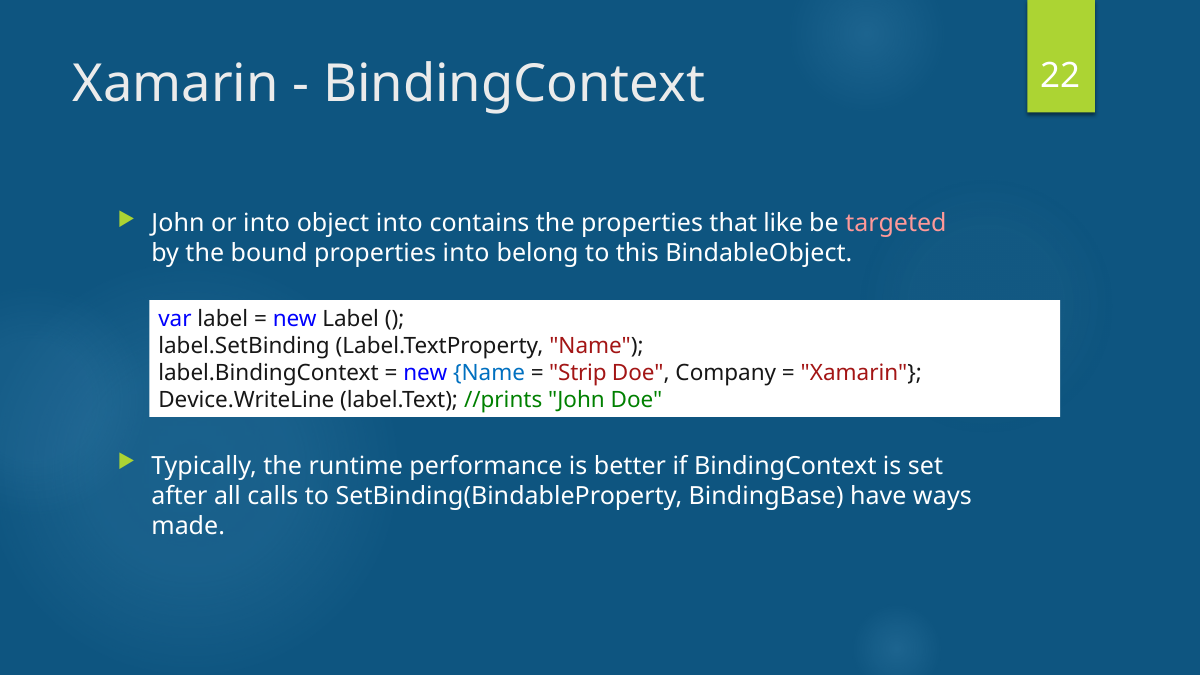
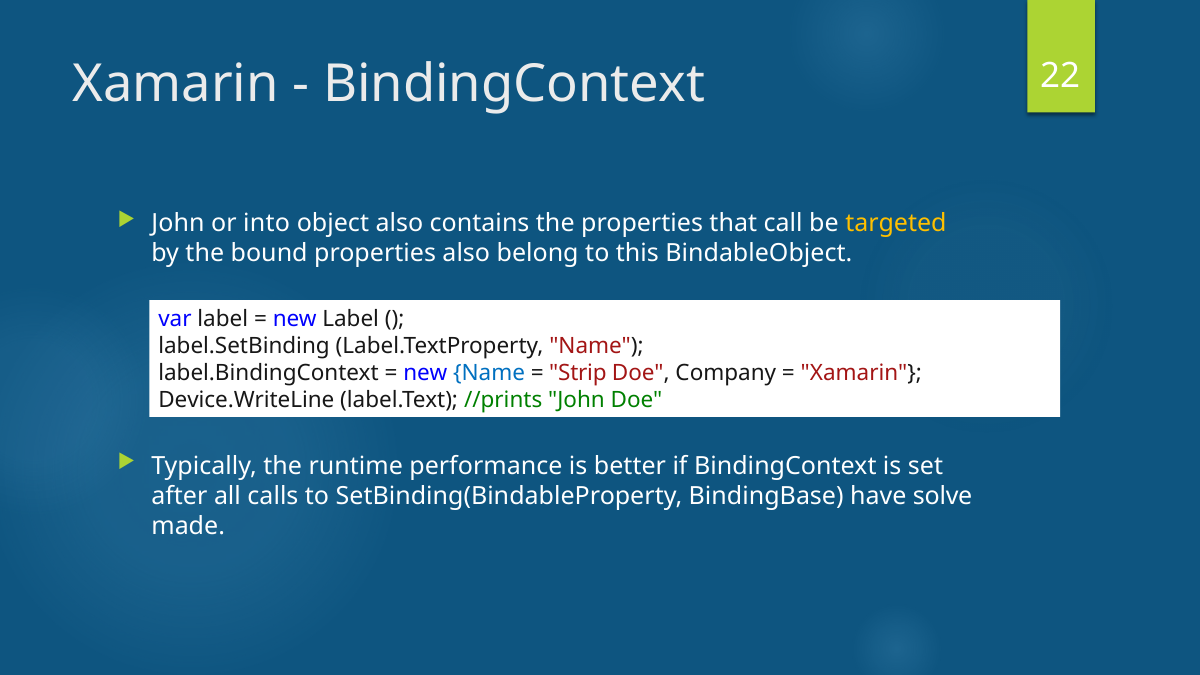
object into: into -> also
like: like -> call
targeted colour: pink -> yellow
properties into: into -> also
ways: ways -> solve
